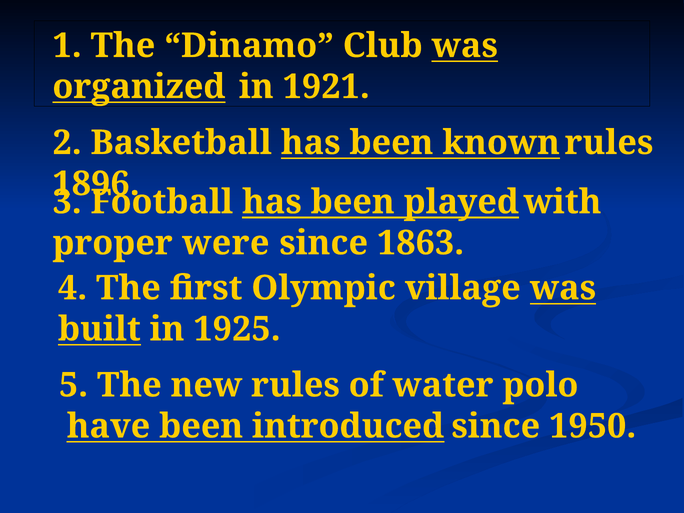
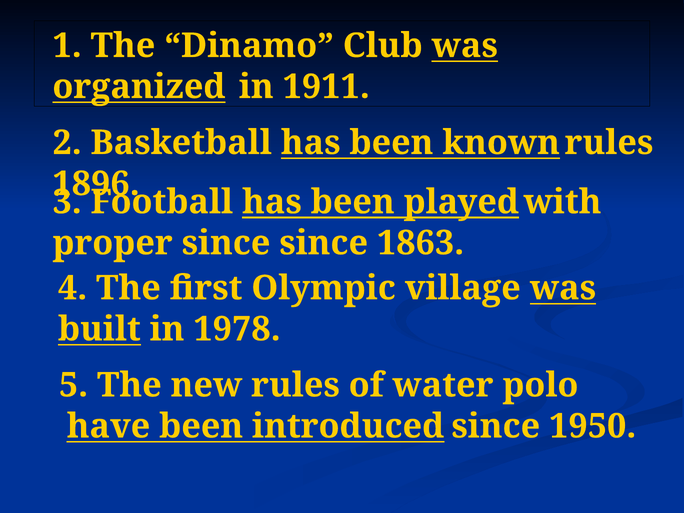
1921: 1921 -> 1911
proper were: were -> since
1925: 1925 -> 1978
